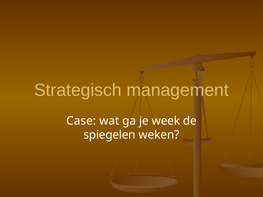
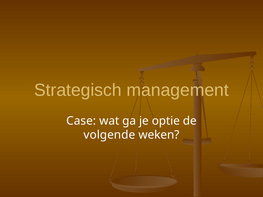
week: week -> optie
spiegelen: spiegelen -> volgende
